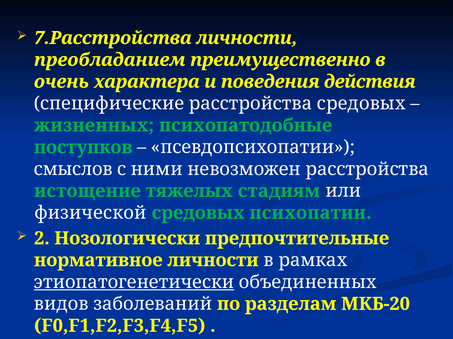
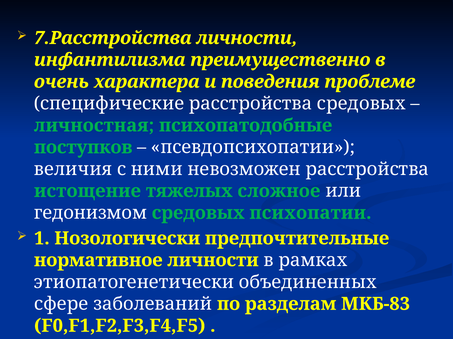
преобладанием: преобладанием -> инфантилизма
действия: действия -> проблеме
жизненных: жизненных -> личностная
смыслов: смыслов -> величия
стадиям: стадиям -> сложное
физической: физической -> гедонизмом
2: 2 -> 1
этиопатогенетически underline: present -> none
видов: видов -> сфере
МКБ-20: МКБ-20 -> МКБ-83
